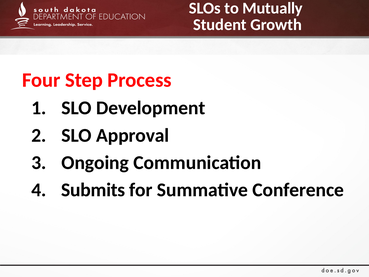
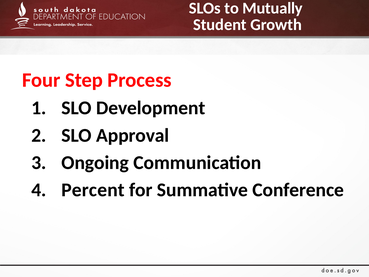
Submits: Submits -> Percent
